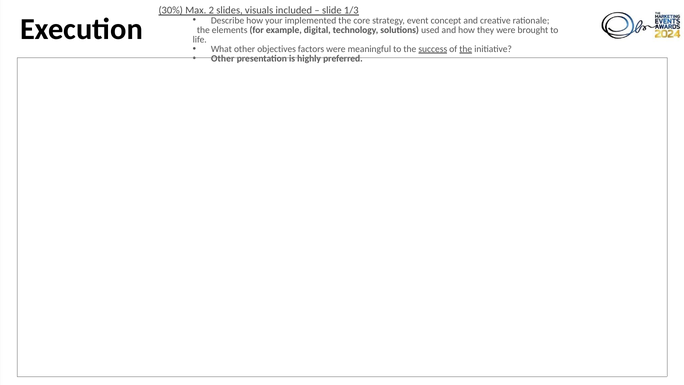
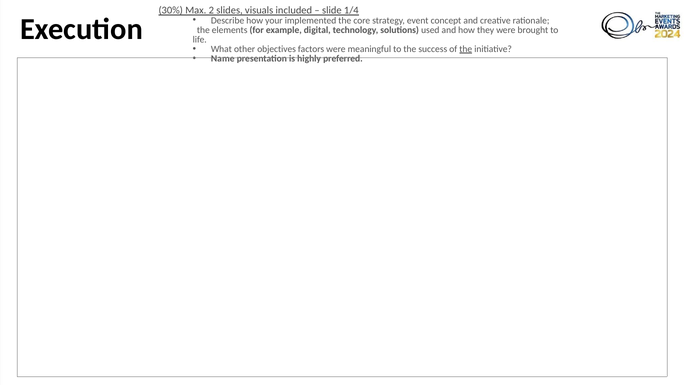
1/3: 1/3 -> 1/4
success underline: present -> none
Other at (223, 58): Other -> Name
